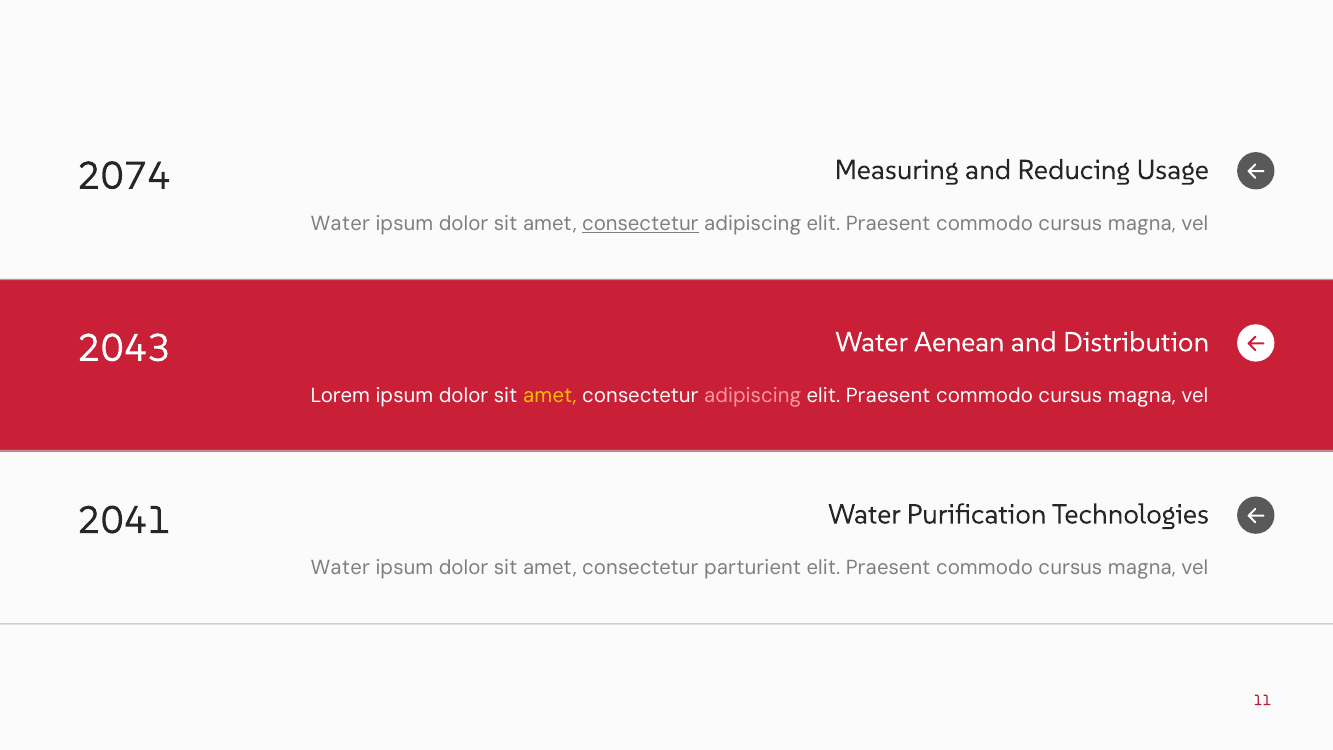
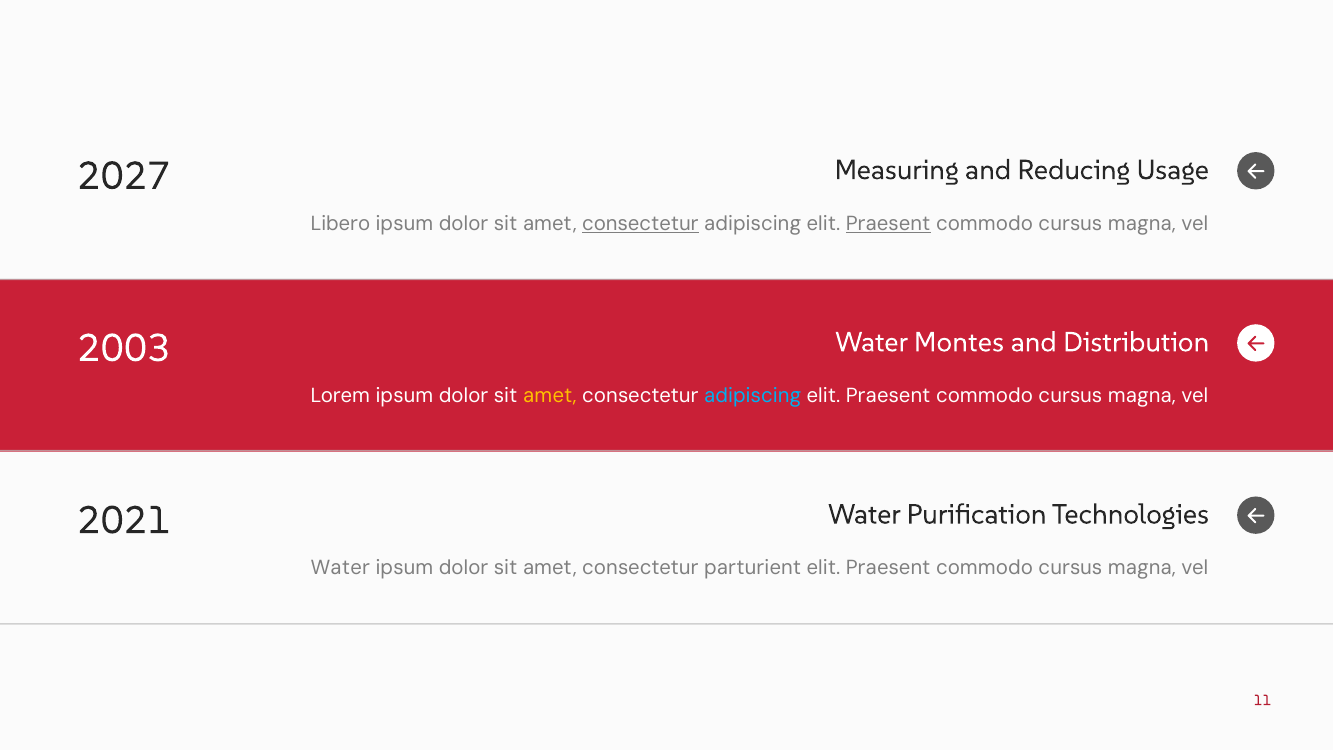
2074: 2074 -> 2027
Water at (340, 224): Water -> Libero
Praesent at (888, 224) underline: none -> present
2043: 2043 -> 2003
Aenean: Aenean -> Montes
adipiscing at (753, 396) colour: pink -> light blue
2041: 2041 -> 2021
